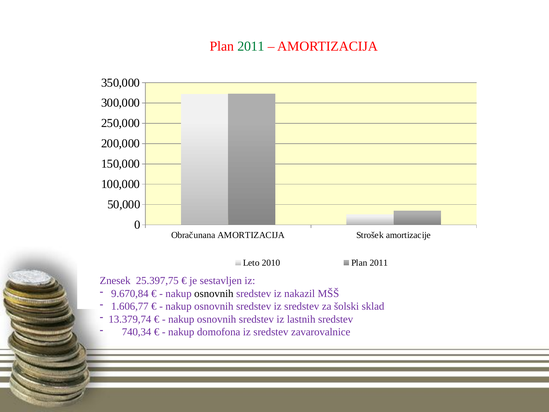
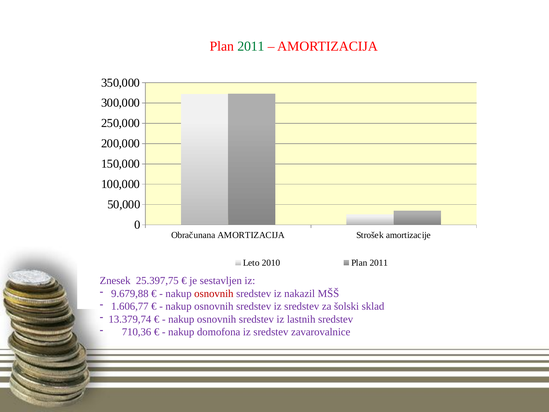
9.670,84: 9.670,84 -> 9.679,88
osnovnih at (214, 293) colour: black -> red
740,34: 740,34 -> 710,36
